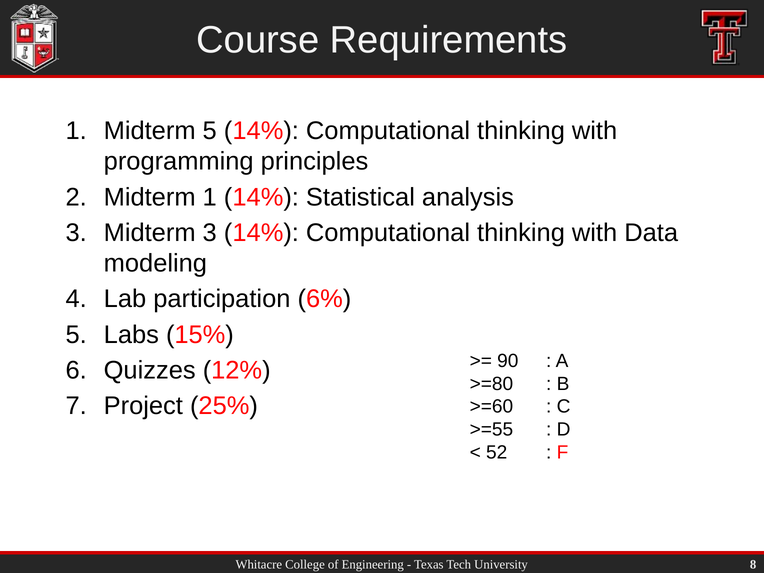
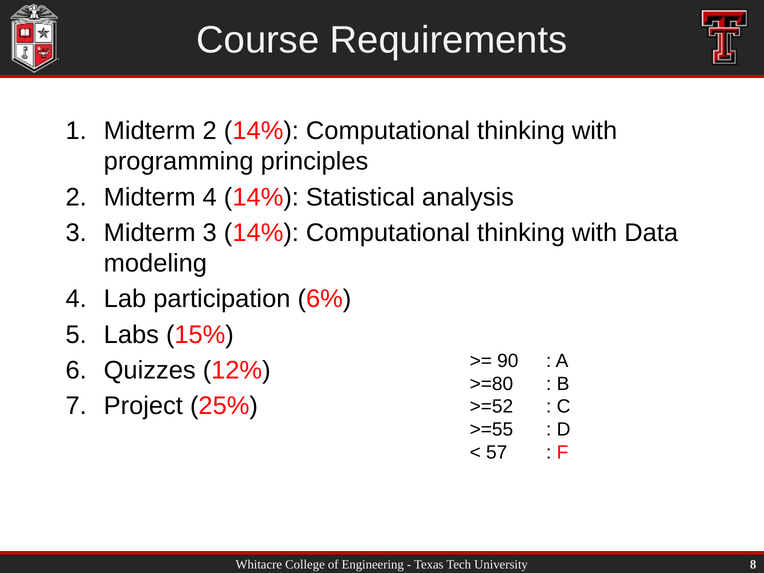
Midterm 5: 5 -> 2
Midterm 1: 1 -> 4
>=60: >=60 -> >=52
52: 52 -> 57
